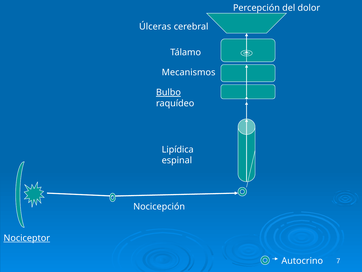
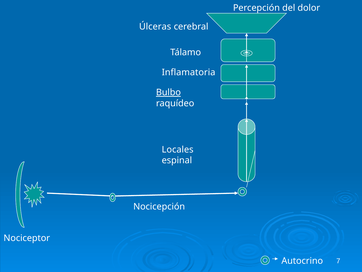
Mecanismos: Mecanismos -> Inflamatoria
Lipídica: Lipídica -> Locales
Nociceptor underline: present -> none
